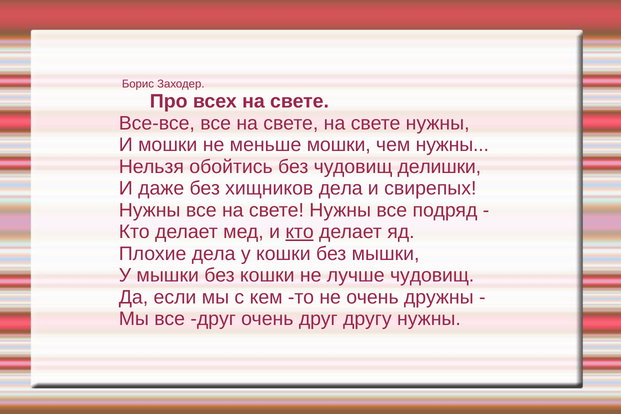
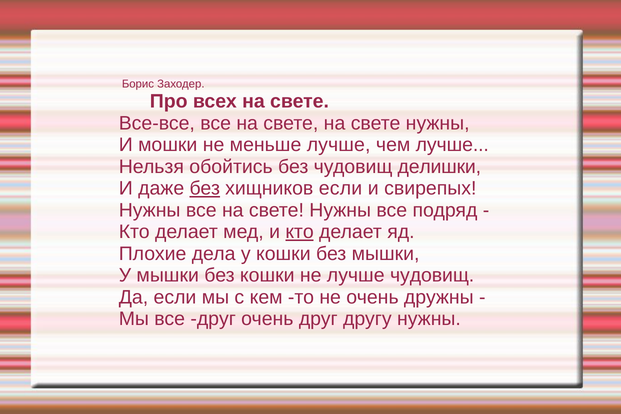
меньше мошки: мошки -> лучше
чем нужны: нужны -> лучше
без at (205, 188) underline: none -> present
хищников дела: дела -> если
